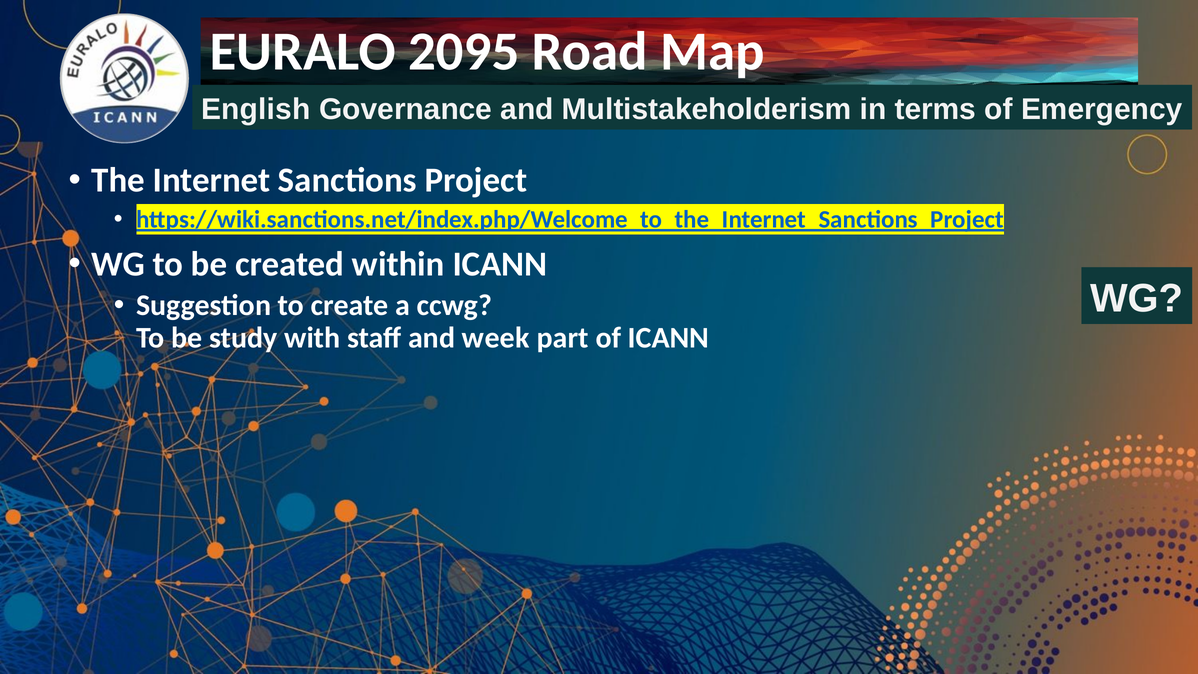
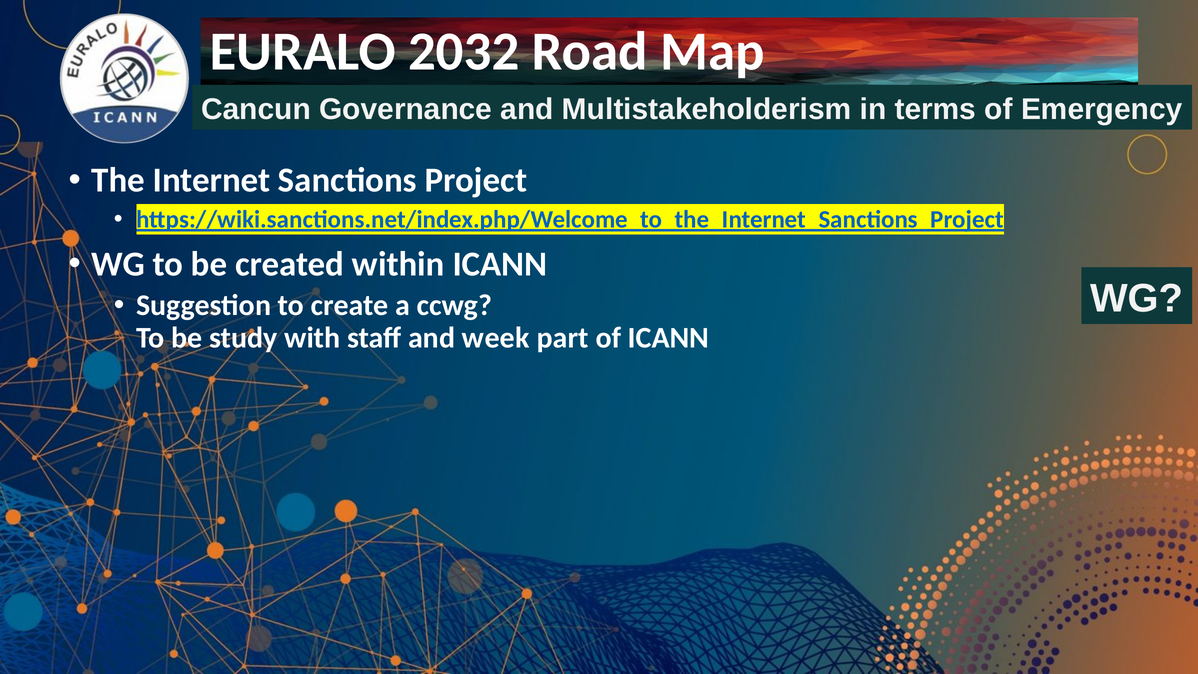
2095: 2095 -> 2032
English: English -> Cancun
